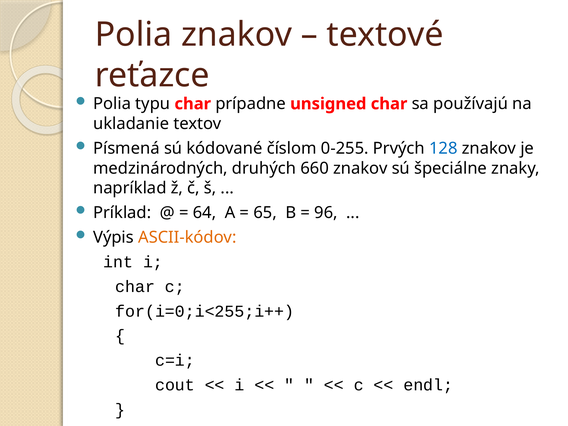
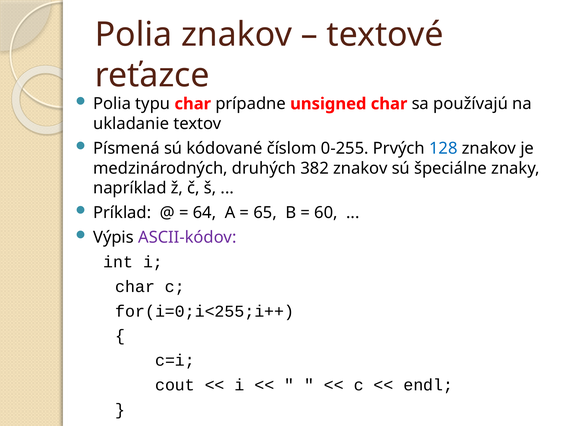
660: 660 -> 382
96: 96 -> 60
ASCII-kódov colour: orange -> purple
